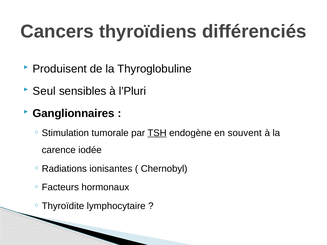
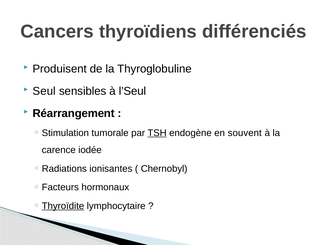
l’Pluri: l’Pluri -> l’Seul
Ganglionnaires: Ganglionnaires -> Réarrangement
Thyroïdite underline: none -> present
